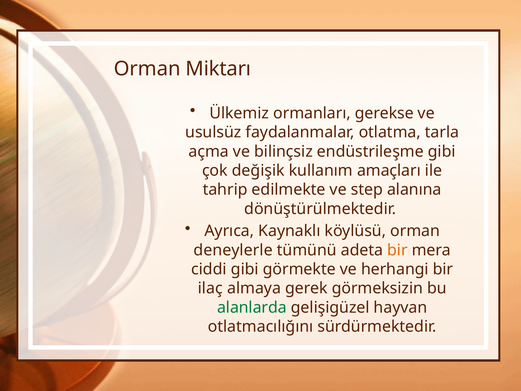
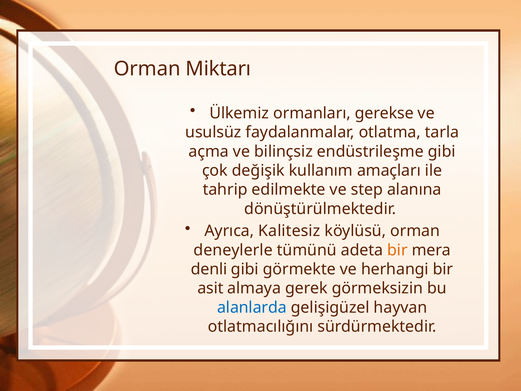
Kaynaklı: Kaynaklı -> Kalitesiz
ciddi: ciddi -> denli
ilaç: ilaç -> asit
alanlarda colour: green -> blue
